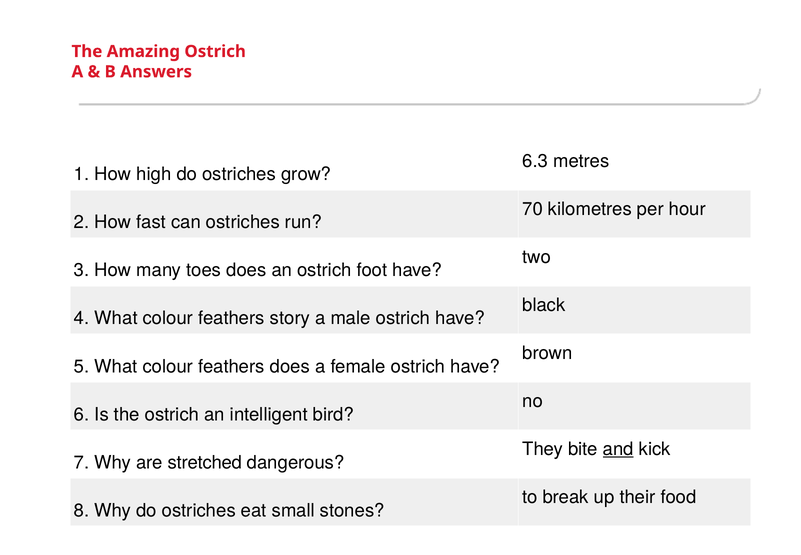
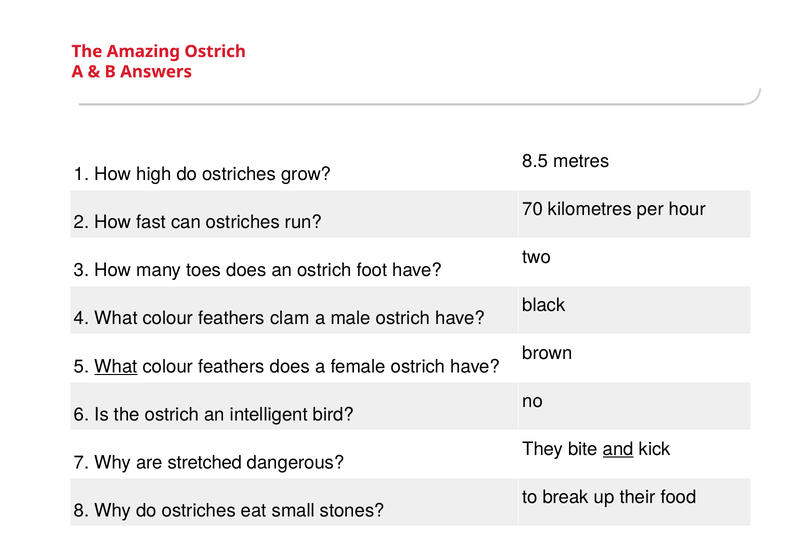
6.3: 6.3 -> 8.5
story: story -> clam
What at (116, 367) underline: none -> present
